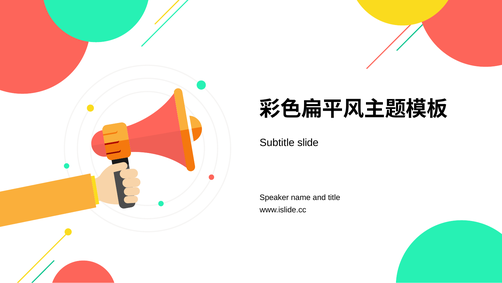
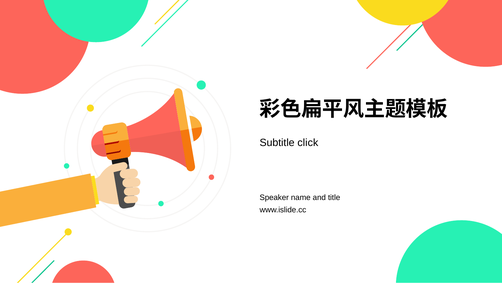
slide: slide -> click
